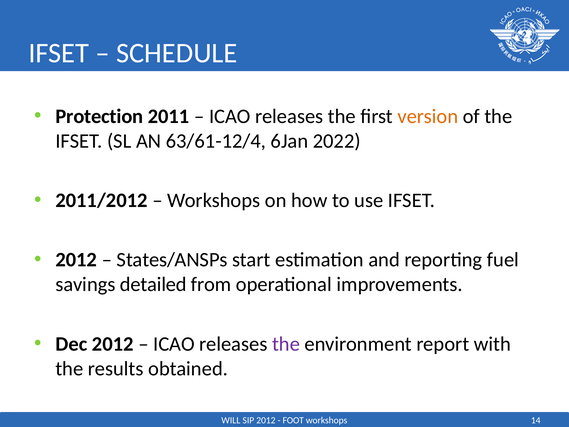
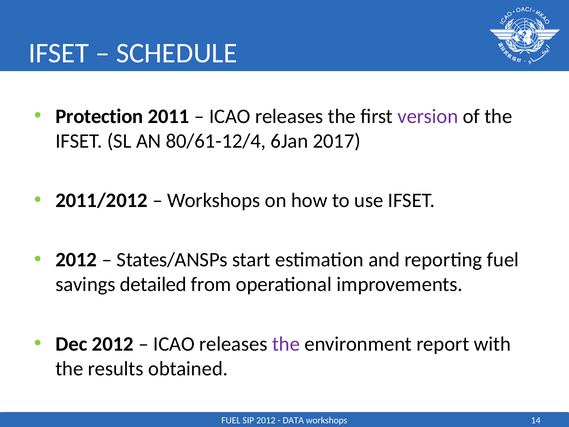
version colour: orange -> purple
63/61-12/4: 63/61-12/4 -> 80/61-12/4
2022: 2022 -> 2017
WILL at (231, 420): WILL -> FUEL
FOOT: FOOT -> DATA
